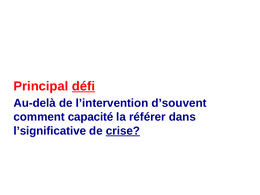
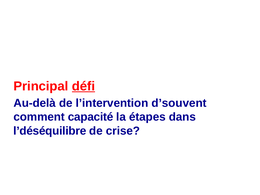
référer: référer -> étapes
l’significative: l’significative -> l’déséquilibre
crise underline: present -> none
